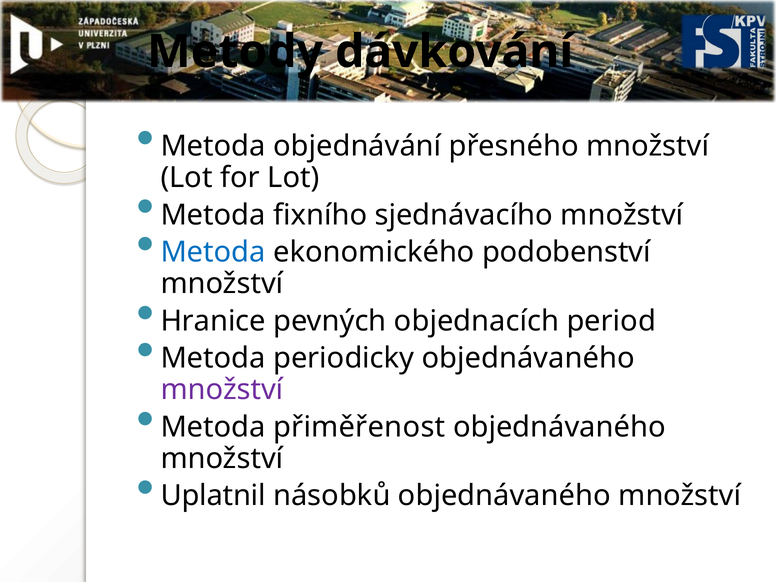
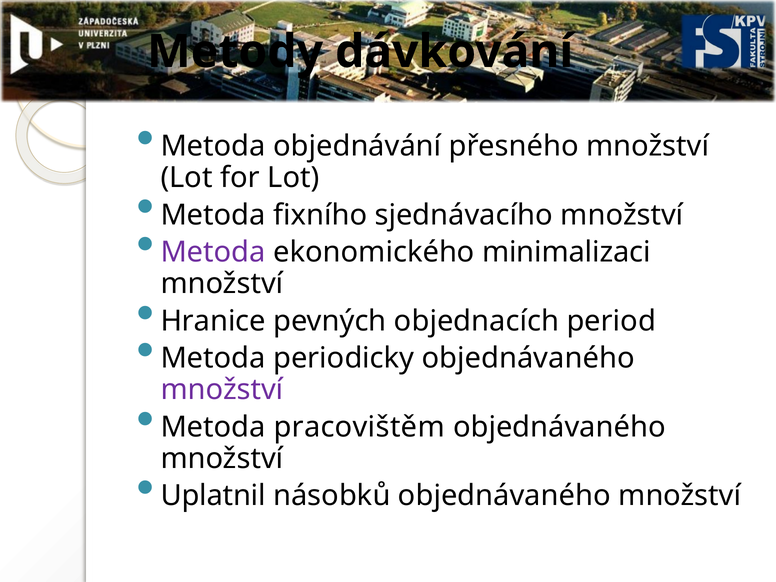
Metoda at (213, 252) colour: blue -> purple
podobenství: podobenství -> minimalizaci
přiměřenost: přiměřenost -> pracovištěm
